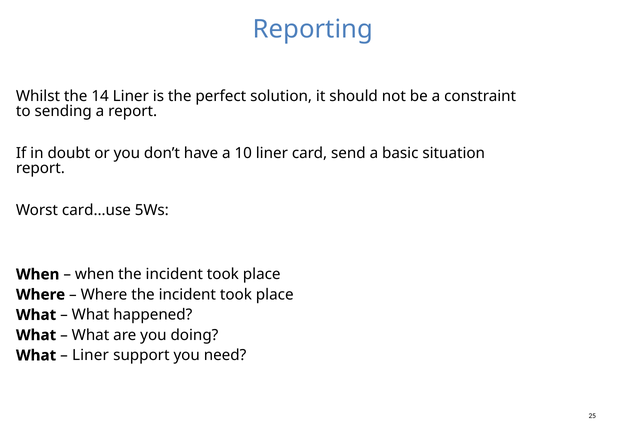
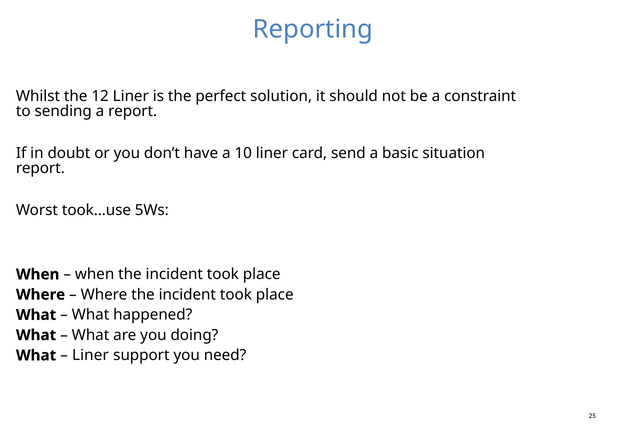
14: 14 -> 12
card…use: card…use -> took…use
